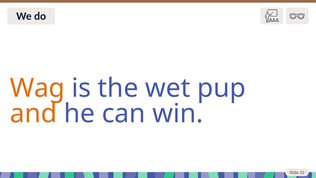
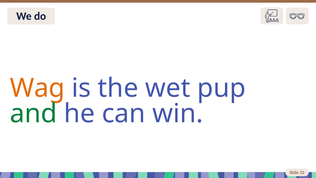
and colour: orange -> green
